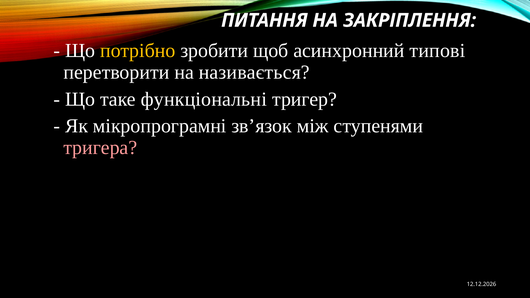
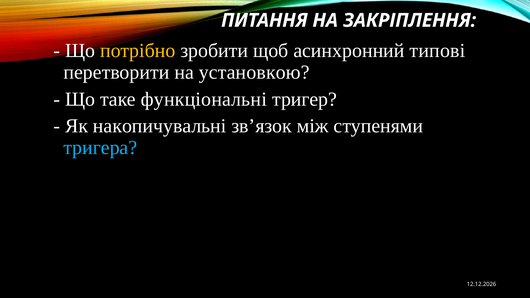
називається: називається -> установкою
мікропрограмні: мікропрограмні -> накопичувальні
тригера colour: pink -> light blue
